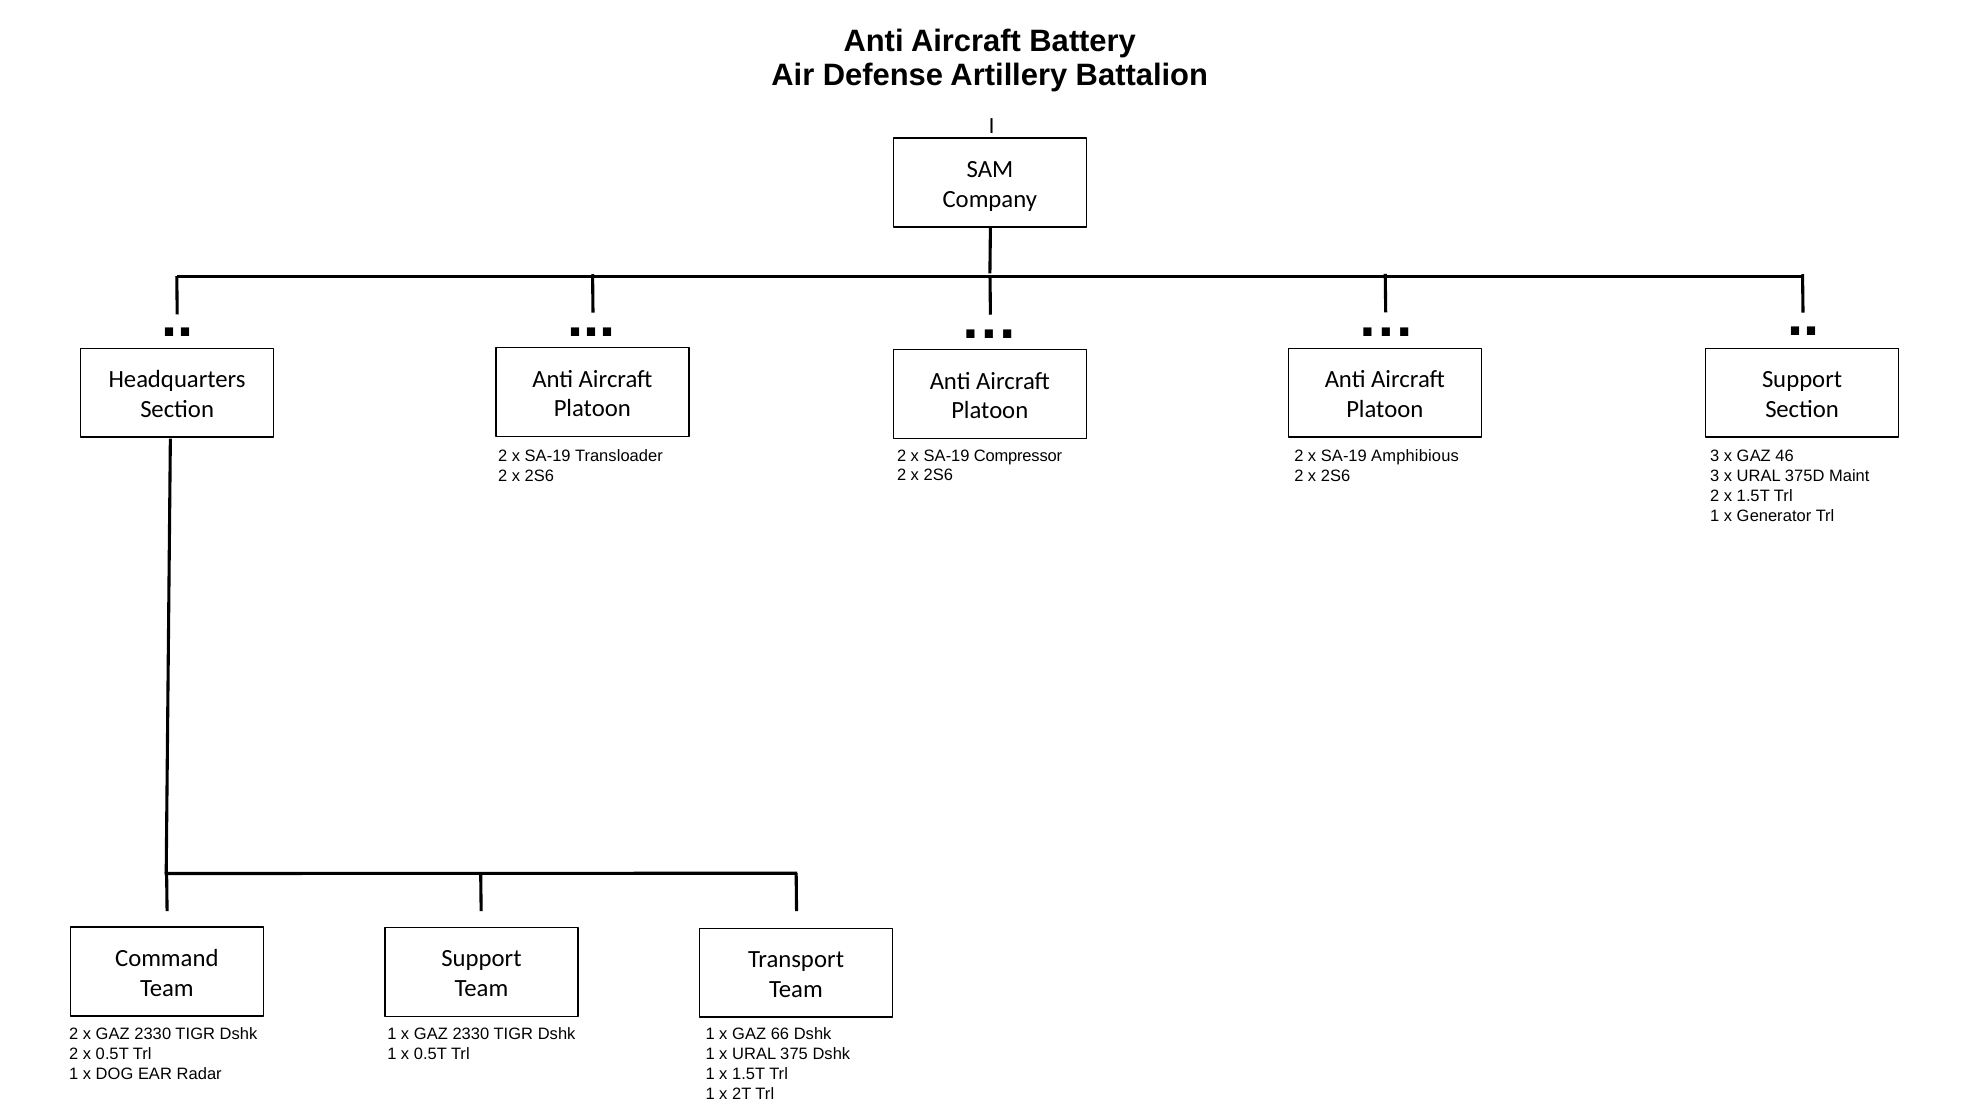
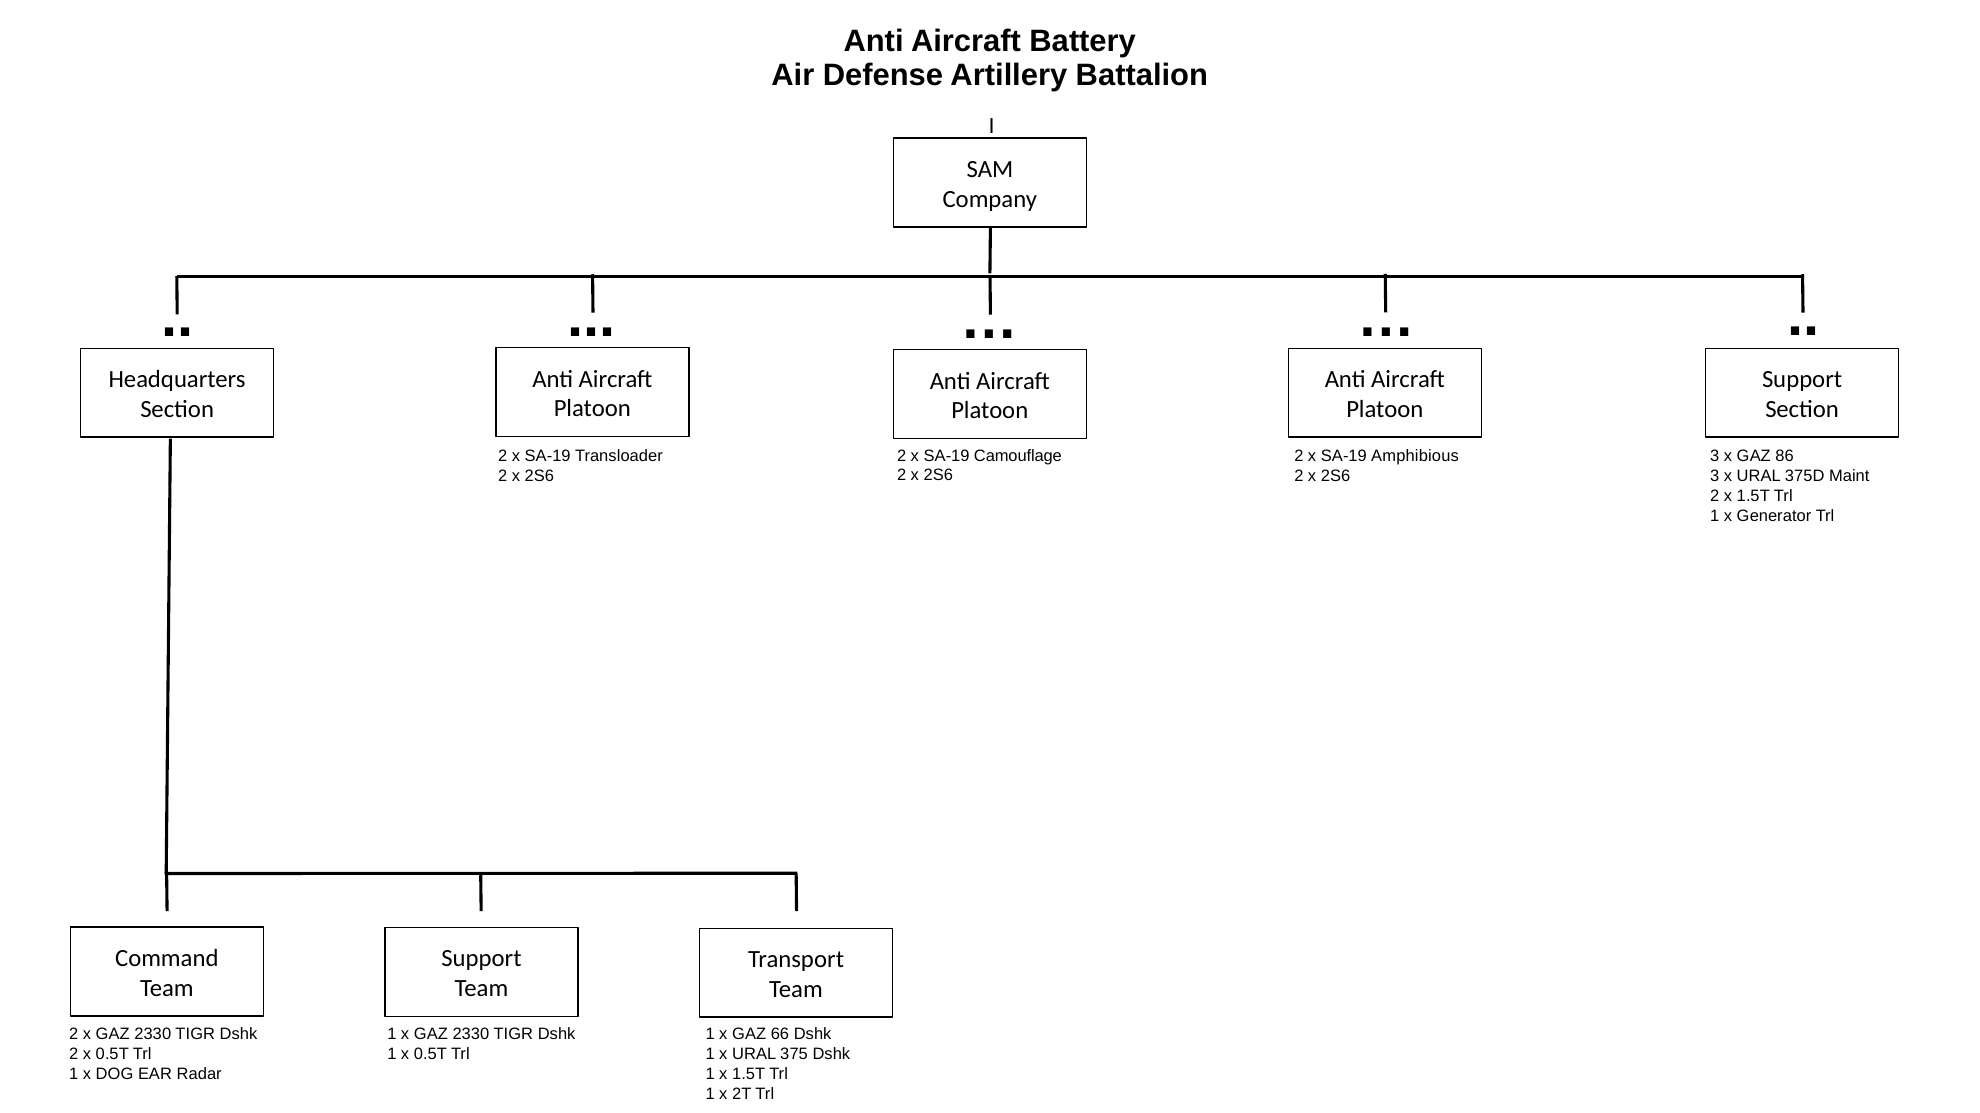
Compressor: Compressor -> Camouflage
46: 46 -> 86
